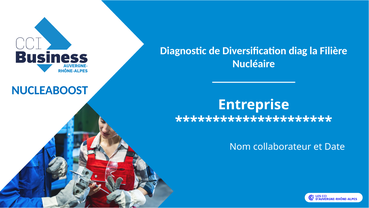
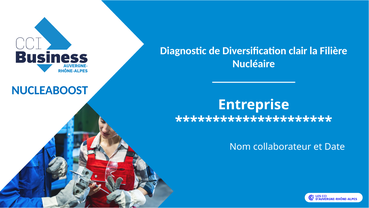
diag: diag -> clair
